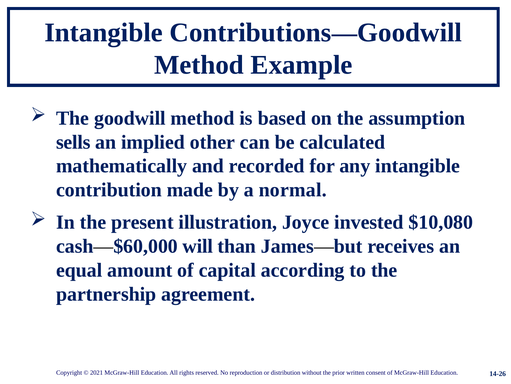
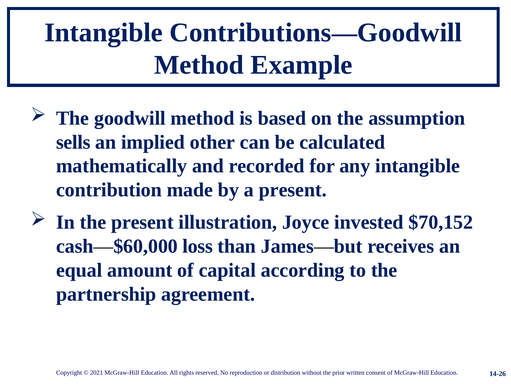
a normal: normal -> present
$10,080: $10,080 -> $70,152
will: will -> loss
